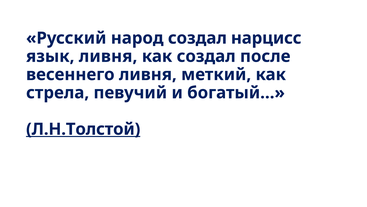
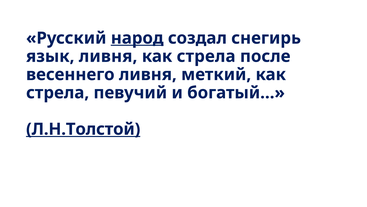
народ underline: none -> present
нарцисс: нарцисс -> снегирь
создал at (206, 56): создал -> стрела
